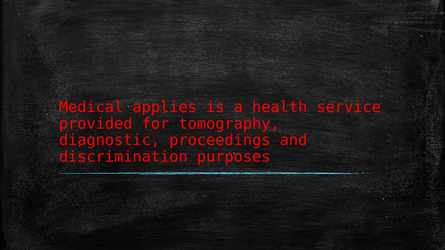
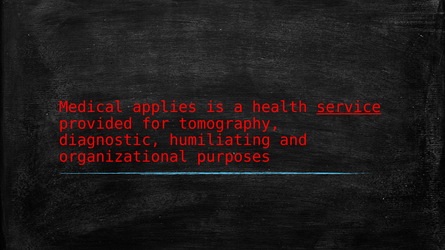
service underline: none -> present
proceedings: proceedings -> humiliating
discrimination: discrimination -> organizational
